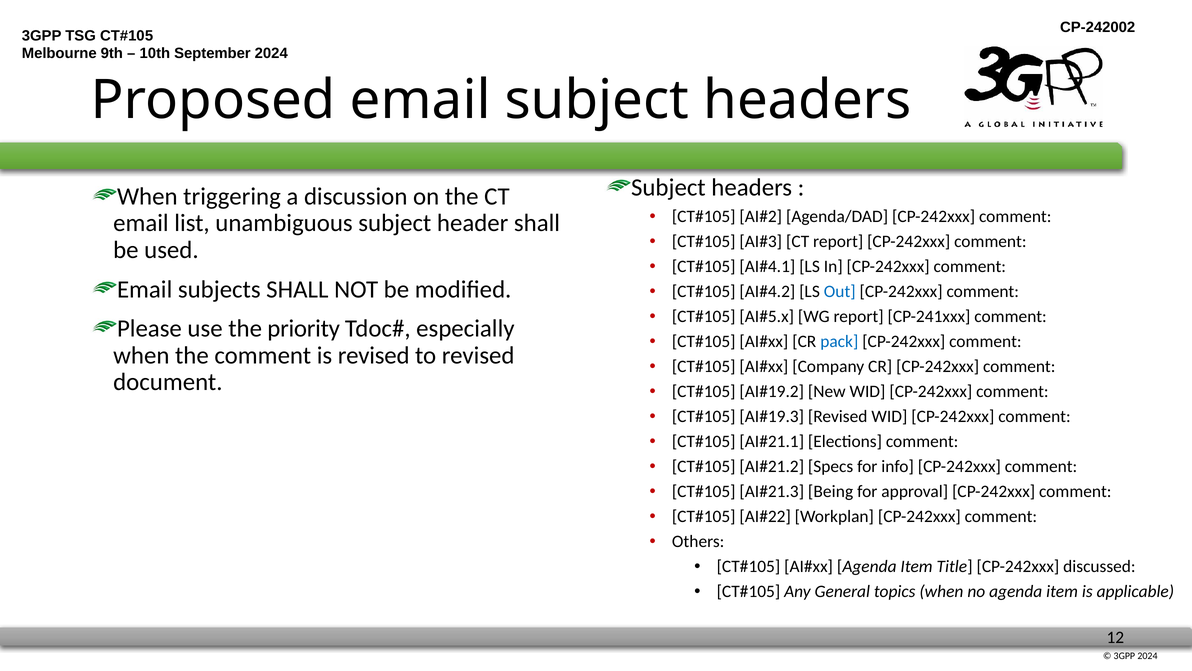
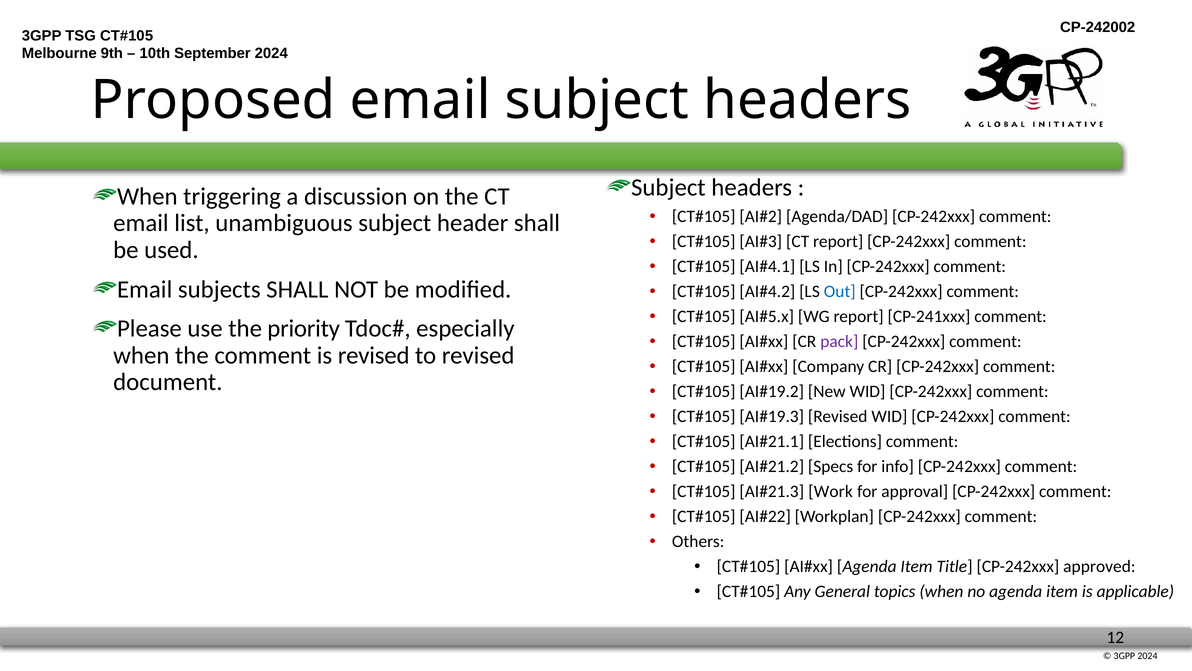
pack colour: blue -> purple
Being: Being -> Work
discussed: discussed -> approved
